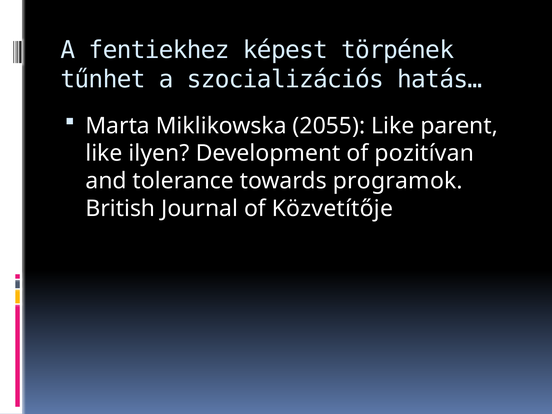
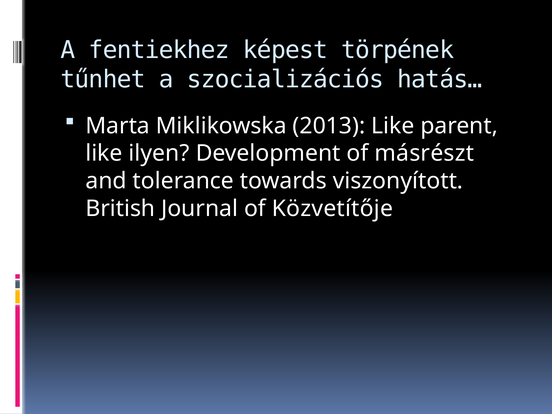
2055: 2055 -> 2013
pozitívan: pozitívan -> másrészt
programok: programok -> viszonyított
